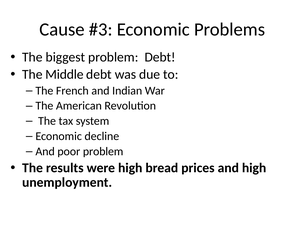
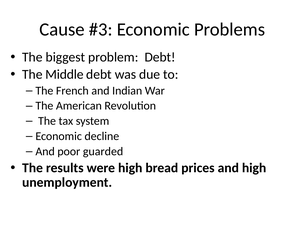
poor problem: problem -> guarded
